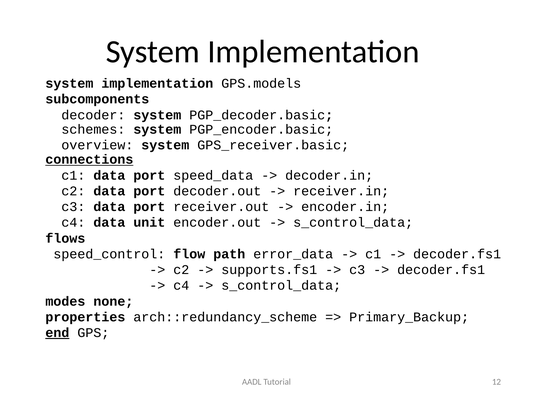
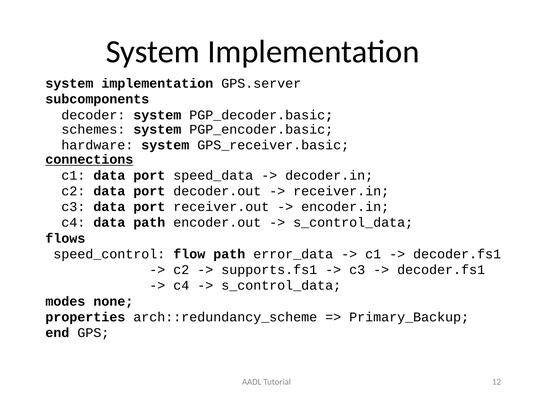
GPS.models: GPS.models -> GPS.server
overview: overview -> hardware
data unit: unit -> path
end underline: present -> none
